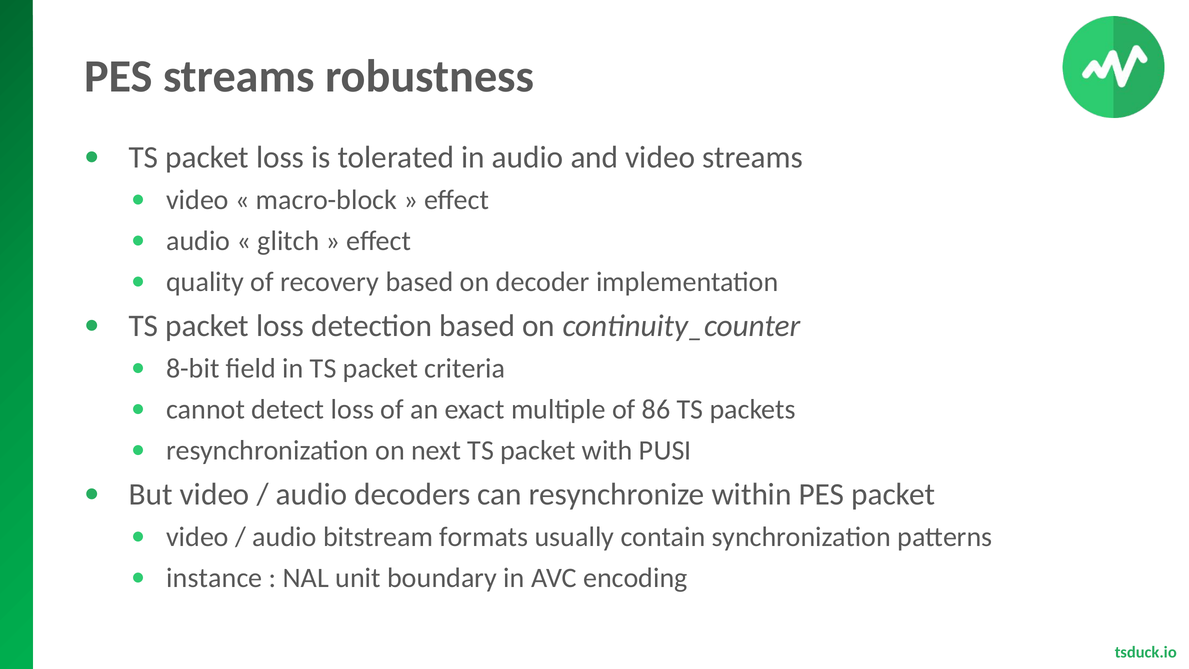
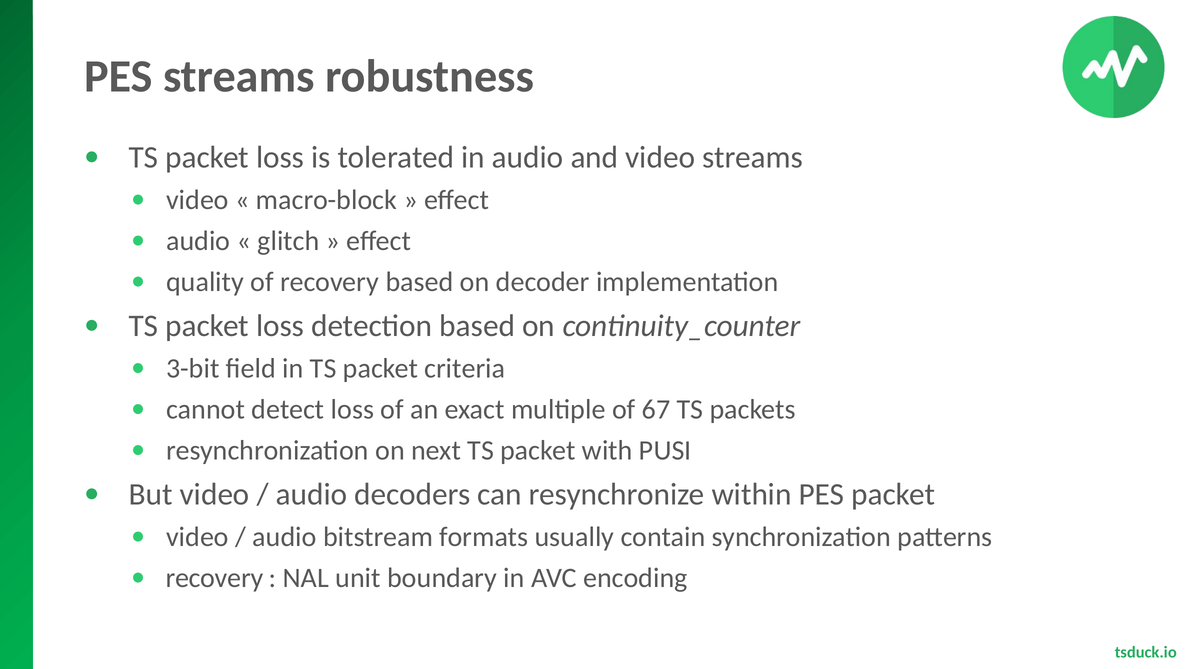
8-bit: 8-bit -> 3-bit
86: 86 -> 67
instance at (214, 578): instance -> recovery
